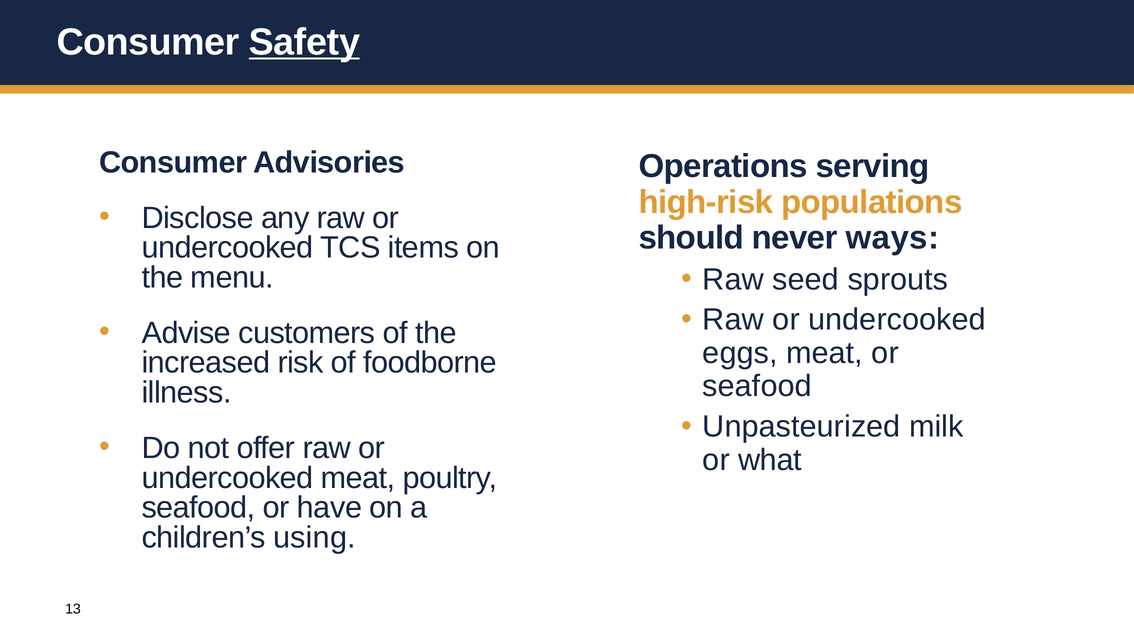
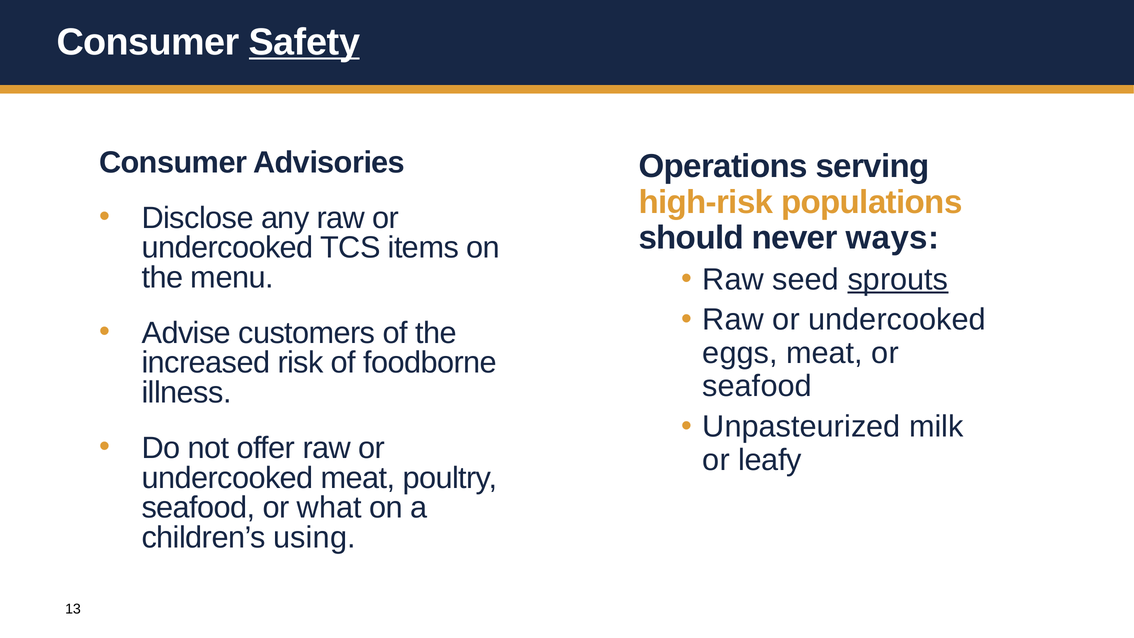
sprouts underline: none -> present
what: what -> leafy
have: have -> what
